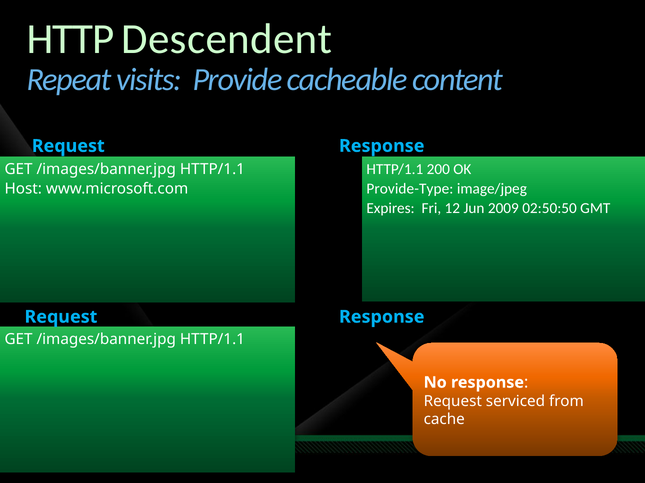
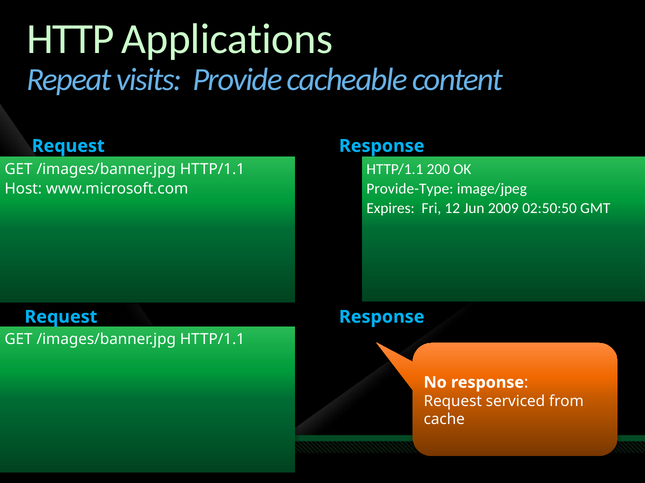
Descendent: Descendent -> Applications
